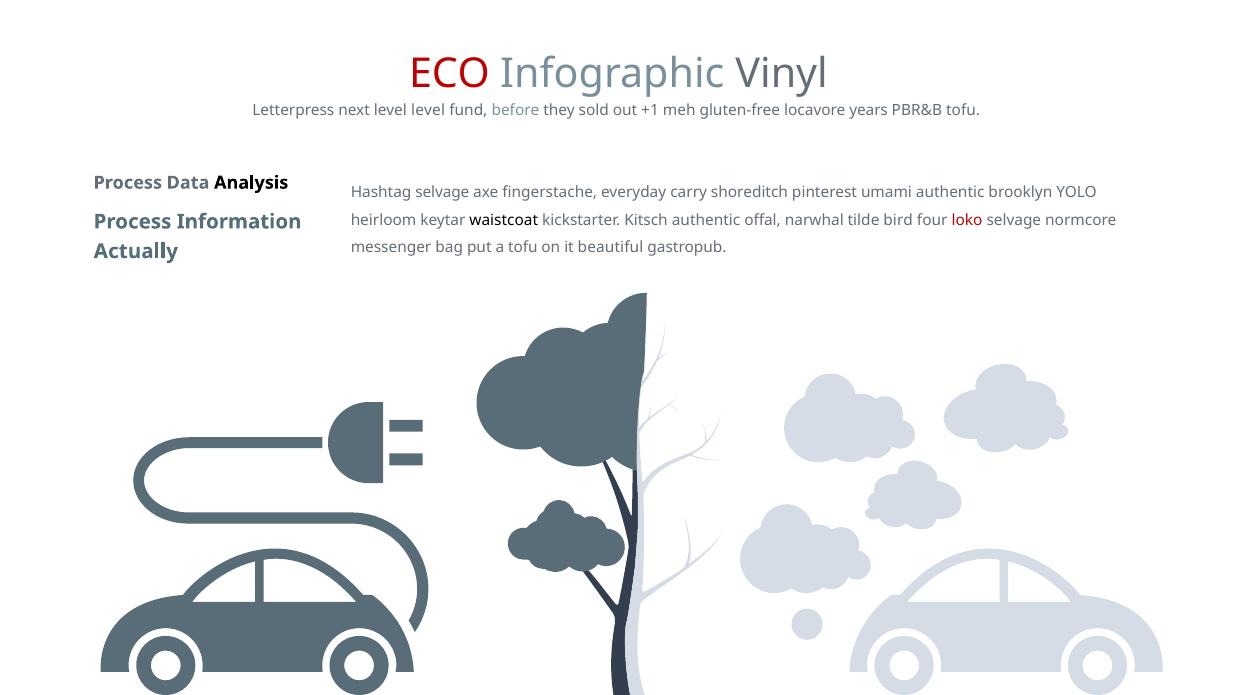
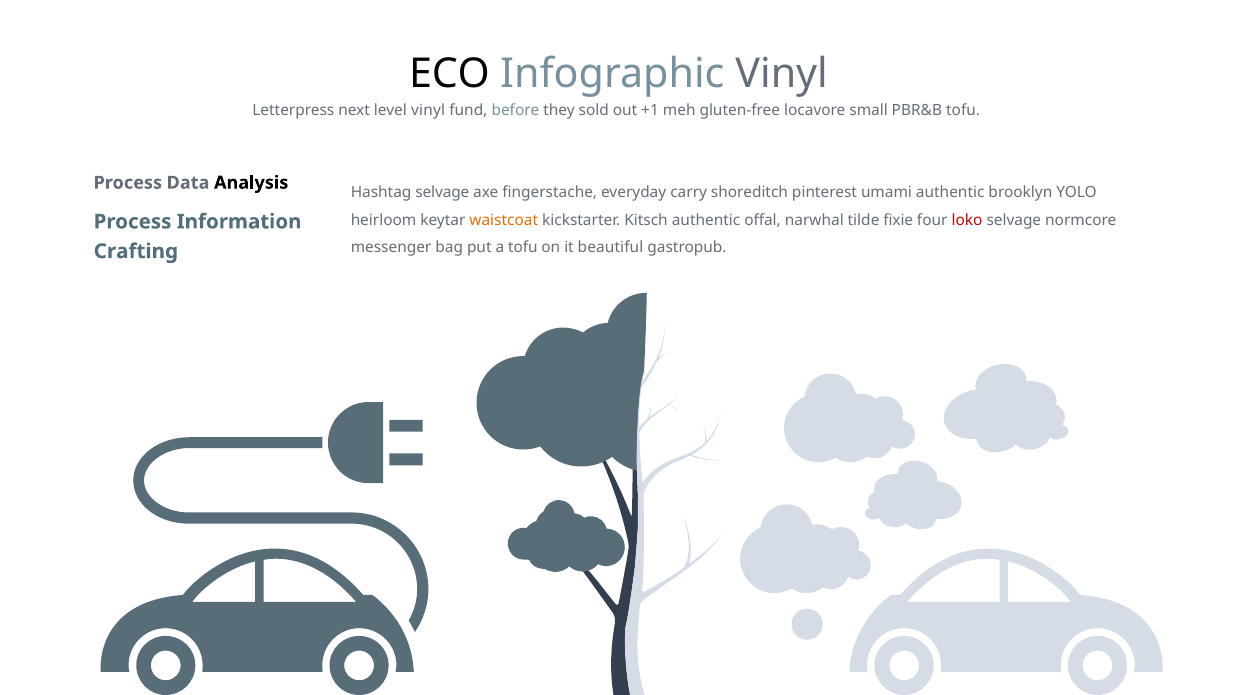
ECO colour: red -> black
level level: level -> vinyl
years: years -> small
waistcoat colour: black -> orange
bird: bird -> fixie
Actually: Actually -> Crafting
